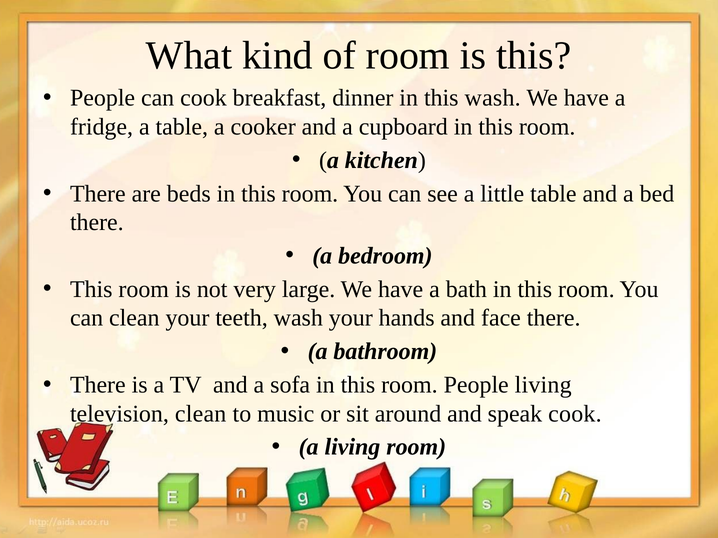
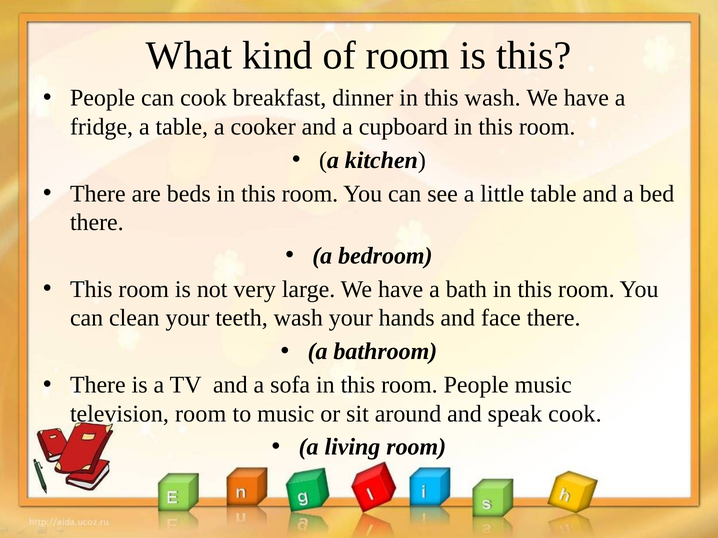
People living: living -> music
television clean: clean -> room
